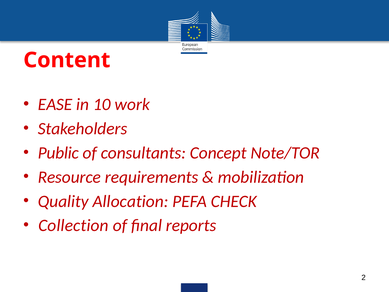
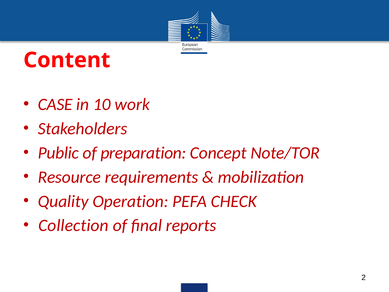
EASE: EASE -> CASE
consultants: consultants -> preparation
Allocation: Allocation -> Operation
